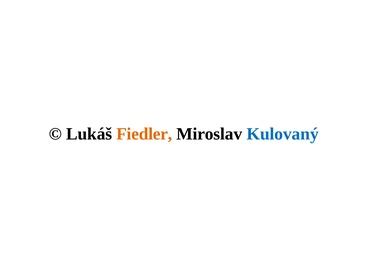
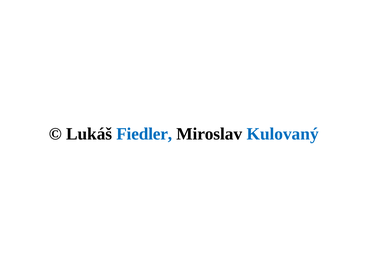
Fiedler colour: orange -> blue
